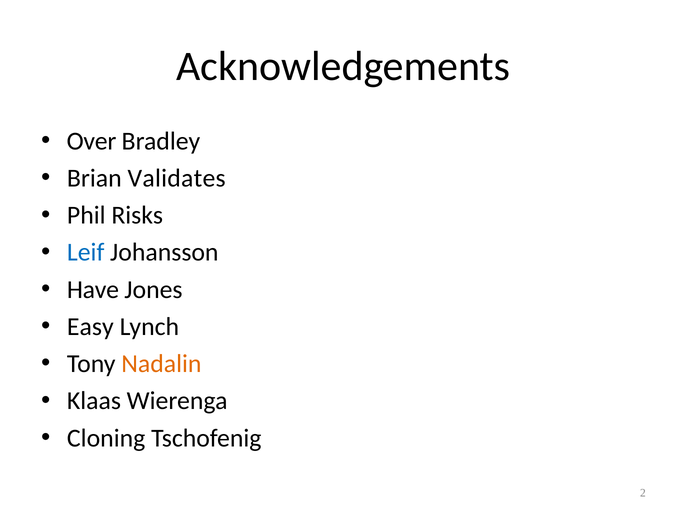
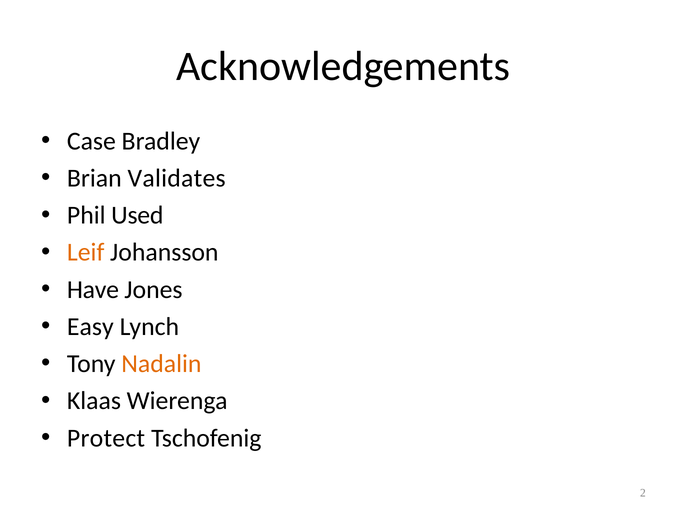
Over: Over -> Case
Risks: Risks -> Used
Leif colour: blue -> orange
Cloning: Cloning -> Protect
